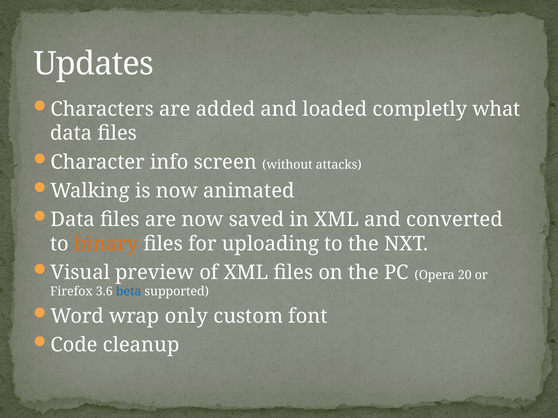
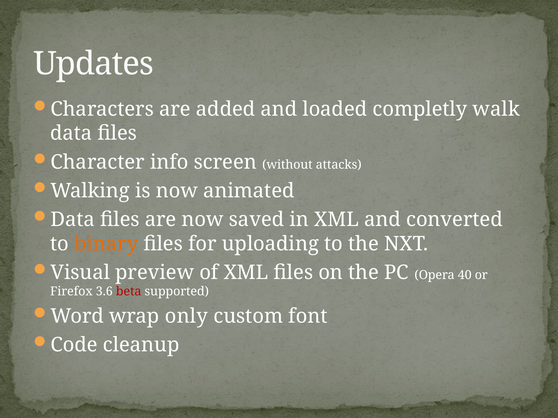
what: what -> walk
20: 20 -> 40
beta colour: blue -> red
